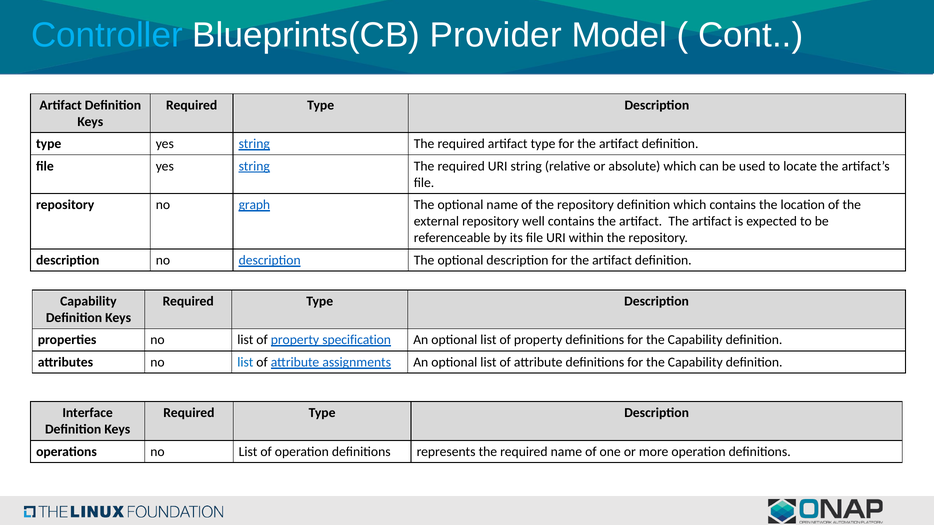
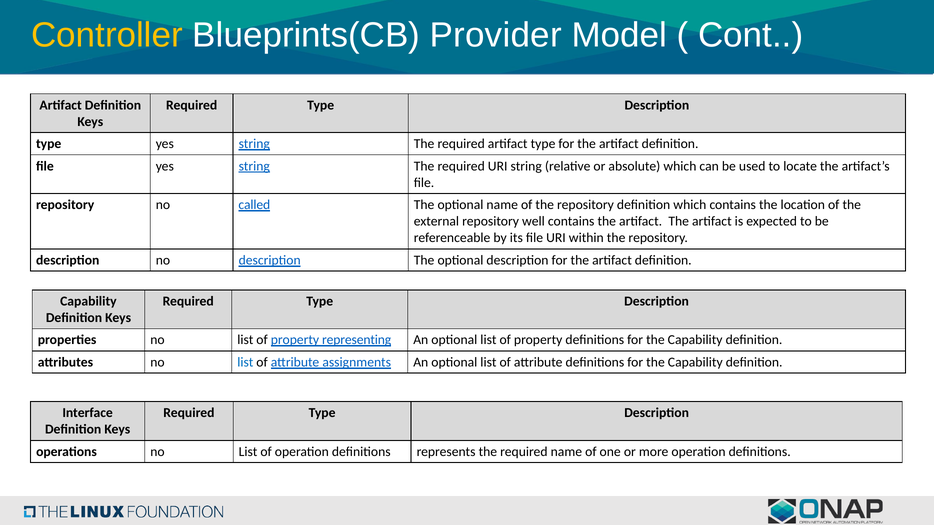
Controller colour: light blue -> yellow
graph: graph -> called
specification: specification -> representing
